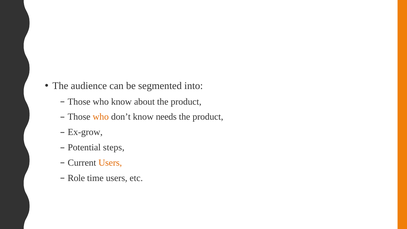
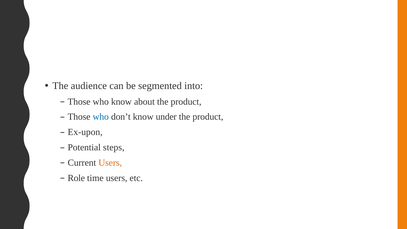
who at (101, 117) colour: orange -> blue
needs: needs -> under
Ex-grow: Ex-grow -> Ex-upon
